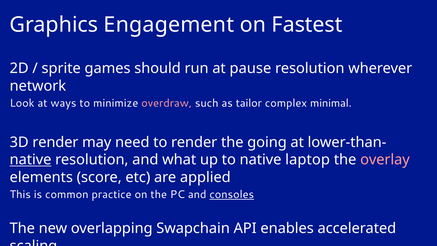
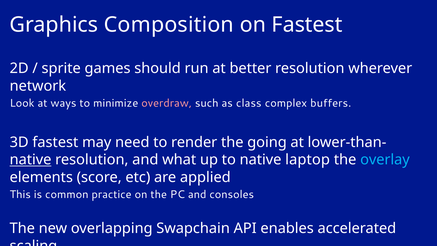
Engagement: Engagement -> Composition
pause: pause -> better
tailor: tailor -> class
minimal: minimal -> buffers
3D render: render -> fastest
overlay colour: pink -> light blue
consoles underline: present -> none
